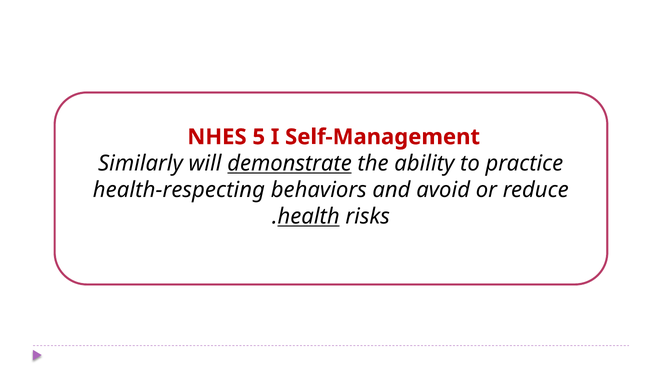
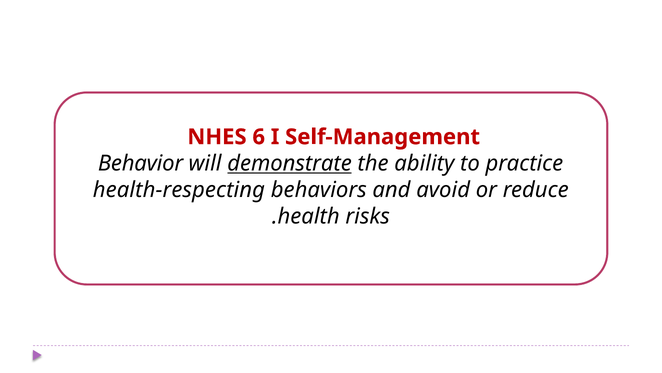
5: 5 -> 6
Similarly: Similarly -> Behavior
health underline: present -> none
